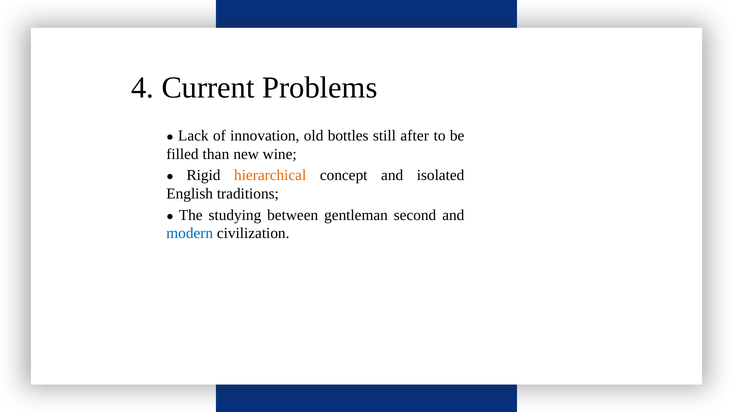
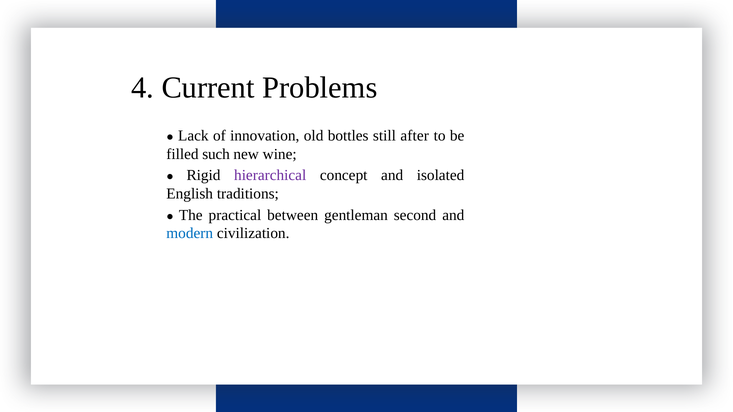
than: than -> such
hierarchical colour: orange -> purple
studying: studying -> practical
